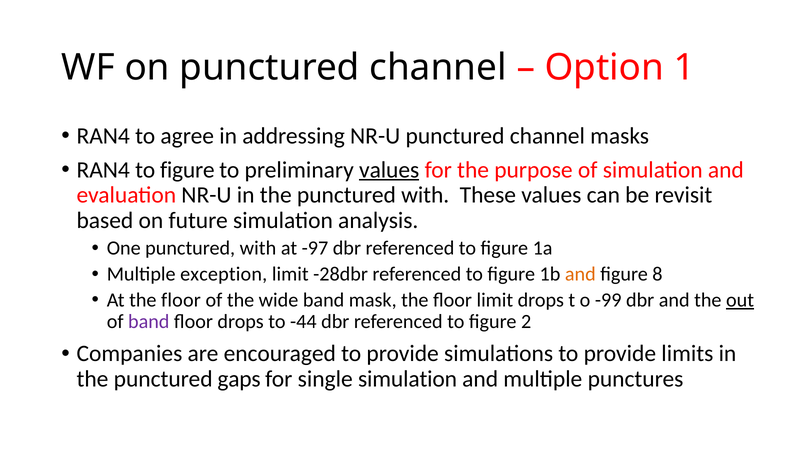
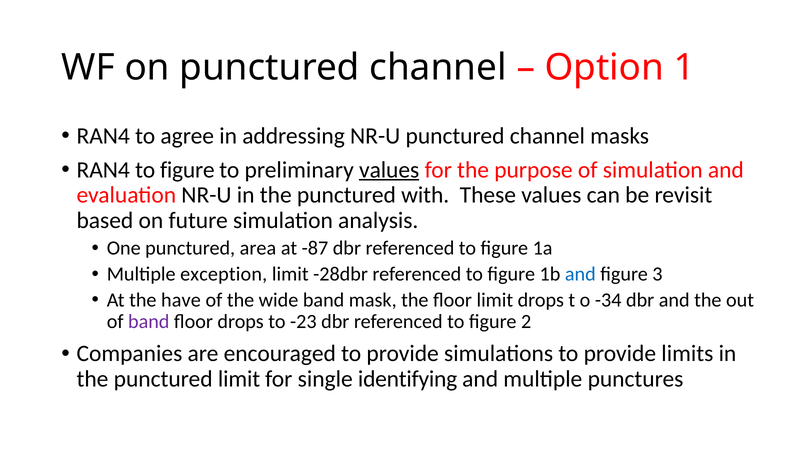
One punctured with: with -> area
-97: -97 -> -87
and at (580, 274) colour: orange -> blue
8: 8 -> 3
At the floor: floor -> have
-99: -99 -> -34
out underline: present -> none
-44: -44 -> -23
punctured gaps: gaps -> limit
single simulation: simulation -> identifying
